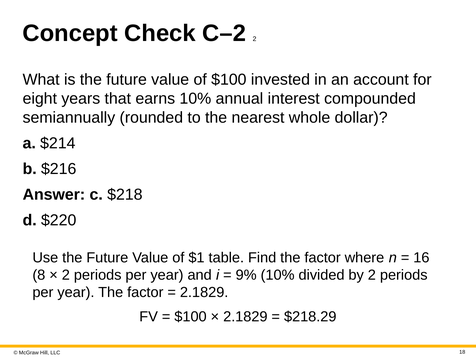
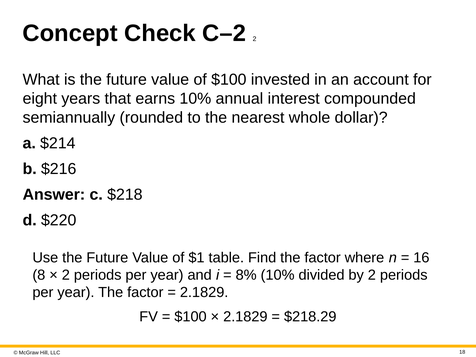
9%: 9% -> 8%
